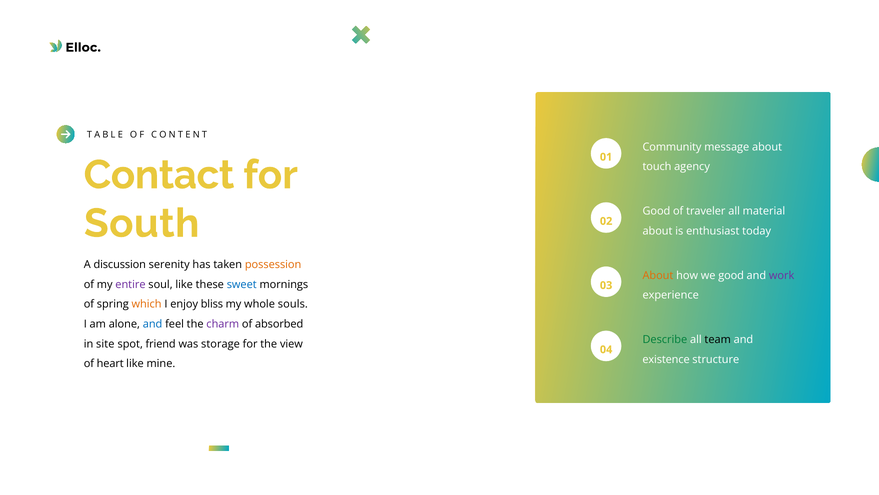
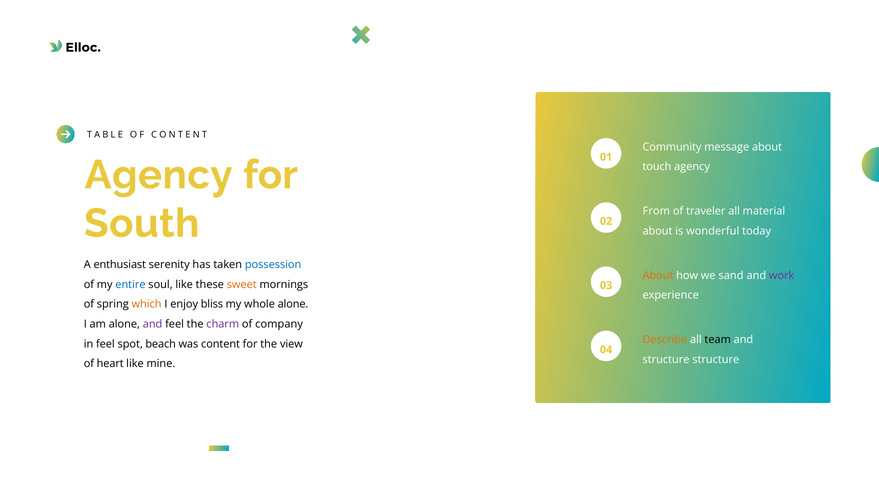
Contact at (159, 175): Contact -> Agency
Good at (656, 211): Good -> From
enthusiast: enthusiast -> wonderful
discussion: discussion -> enthusiast
possession colour: orange -> blue
we good: good -> sand
entire colour: purple -> blue
sweet colour: blue -> orange
whole souls: souls -> alone
and at (153, 324) colour: blue -> purple
absorbed: absorbed -> company
Describe colour: green -> orange
in site: site -> feel
friend: friend -> beach
storage: storage -> content
existence at (666, 359): existence -> structure
